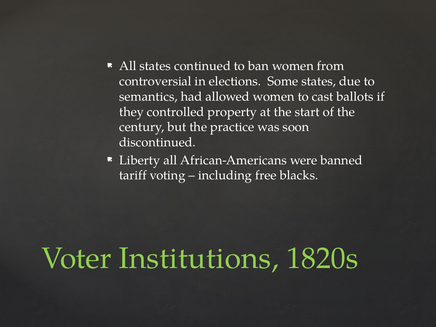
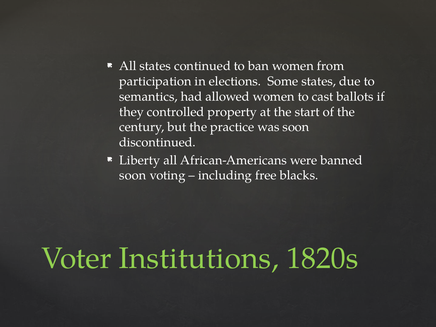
controversial: controversial -> participation
tariff at (133, 175): tariff -> soon
